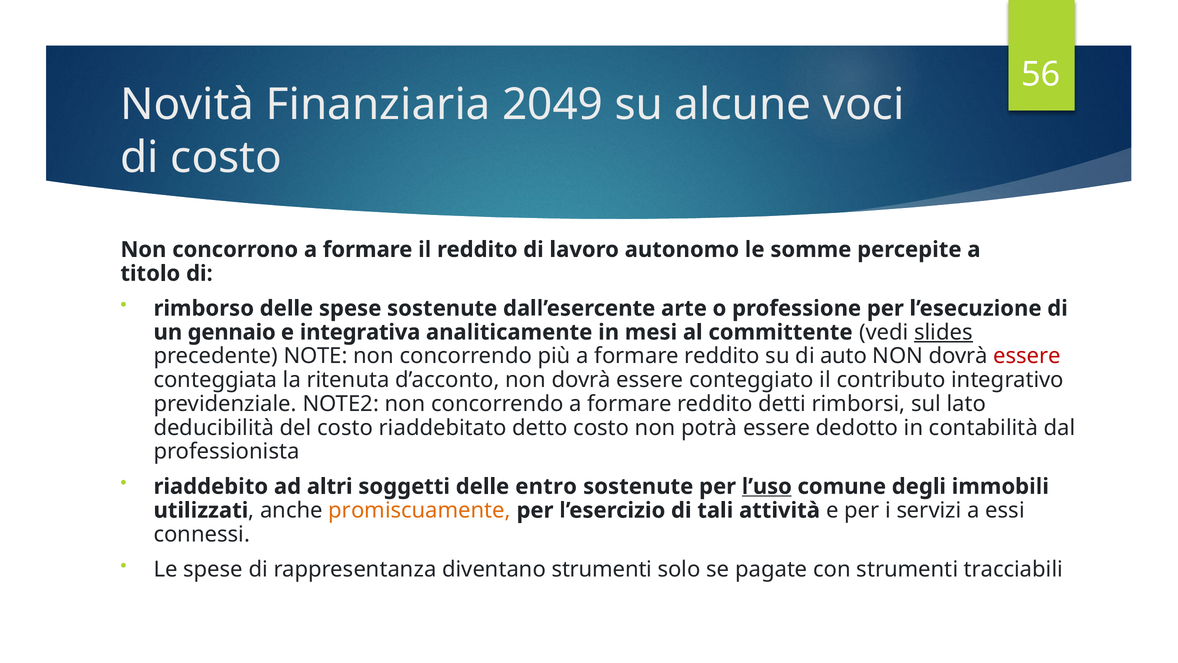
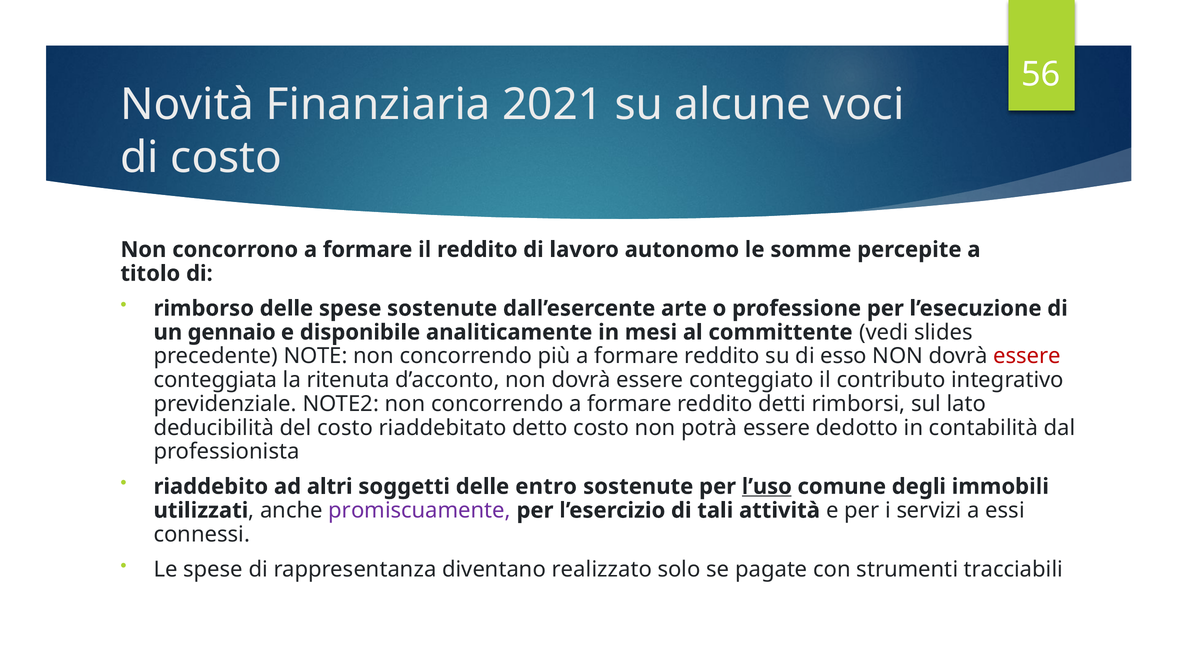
2049: 2049 -> 2021
integrativa: integrativa -> disponibile
slides underline: present -> none
auto: auto -> esso
promiscuamente colour: orange -> purple
diventano strumenti: strumenti -> realizzato
